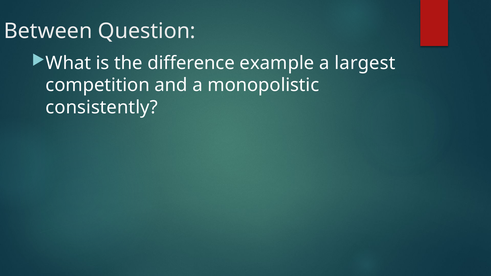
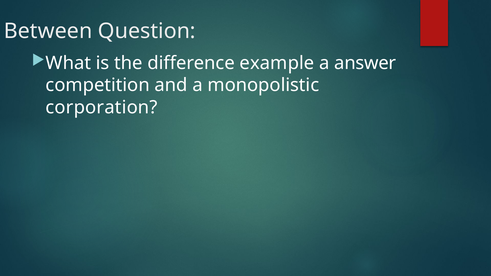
largest: largest -> answer
consistently: consistently -> corporation
